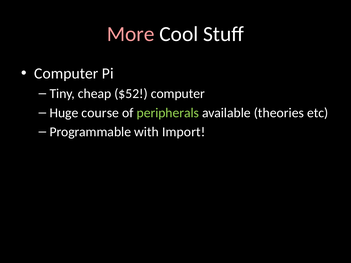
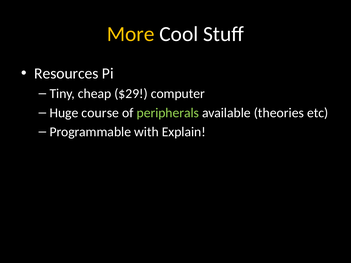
More colour: pink -> yellow
Computer at (66, 74): Computer -> Resources
$52: $52 -> $29
Import: Import -> Explain
